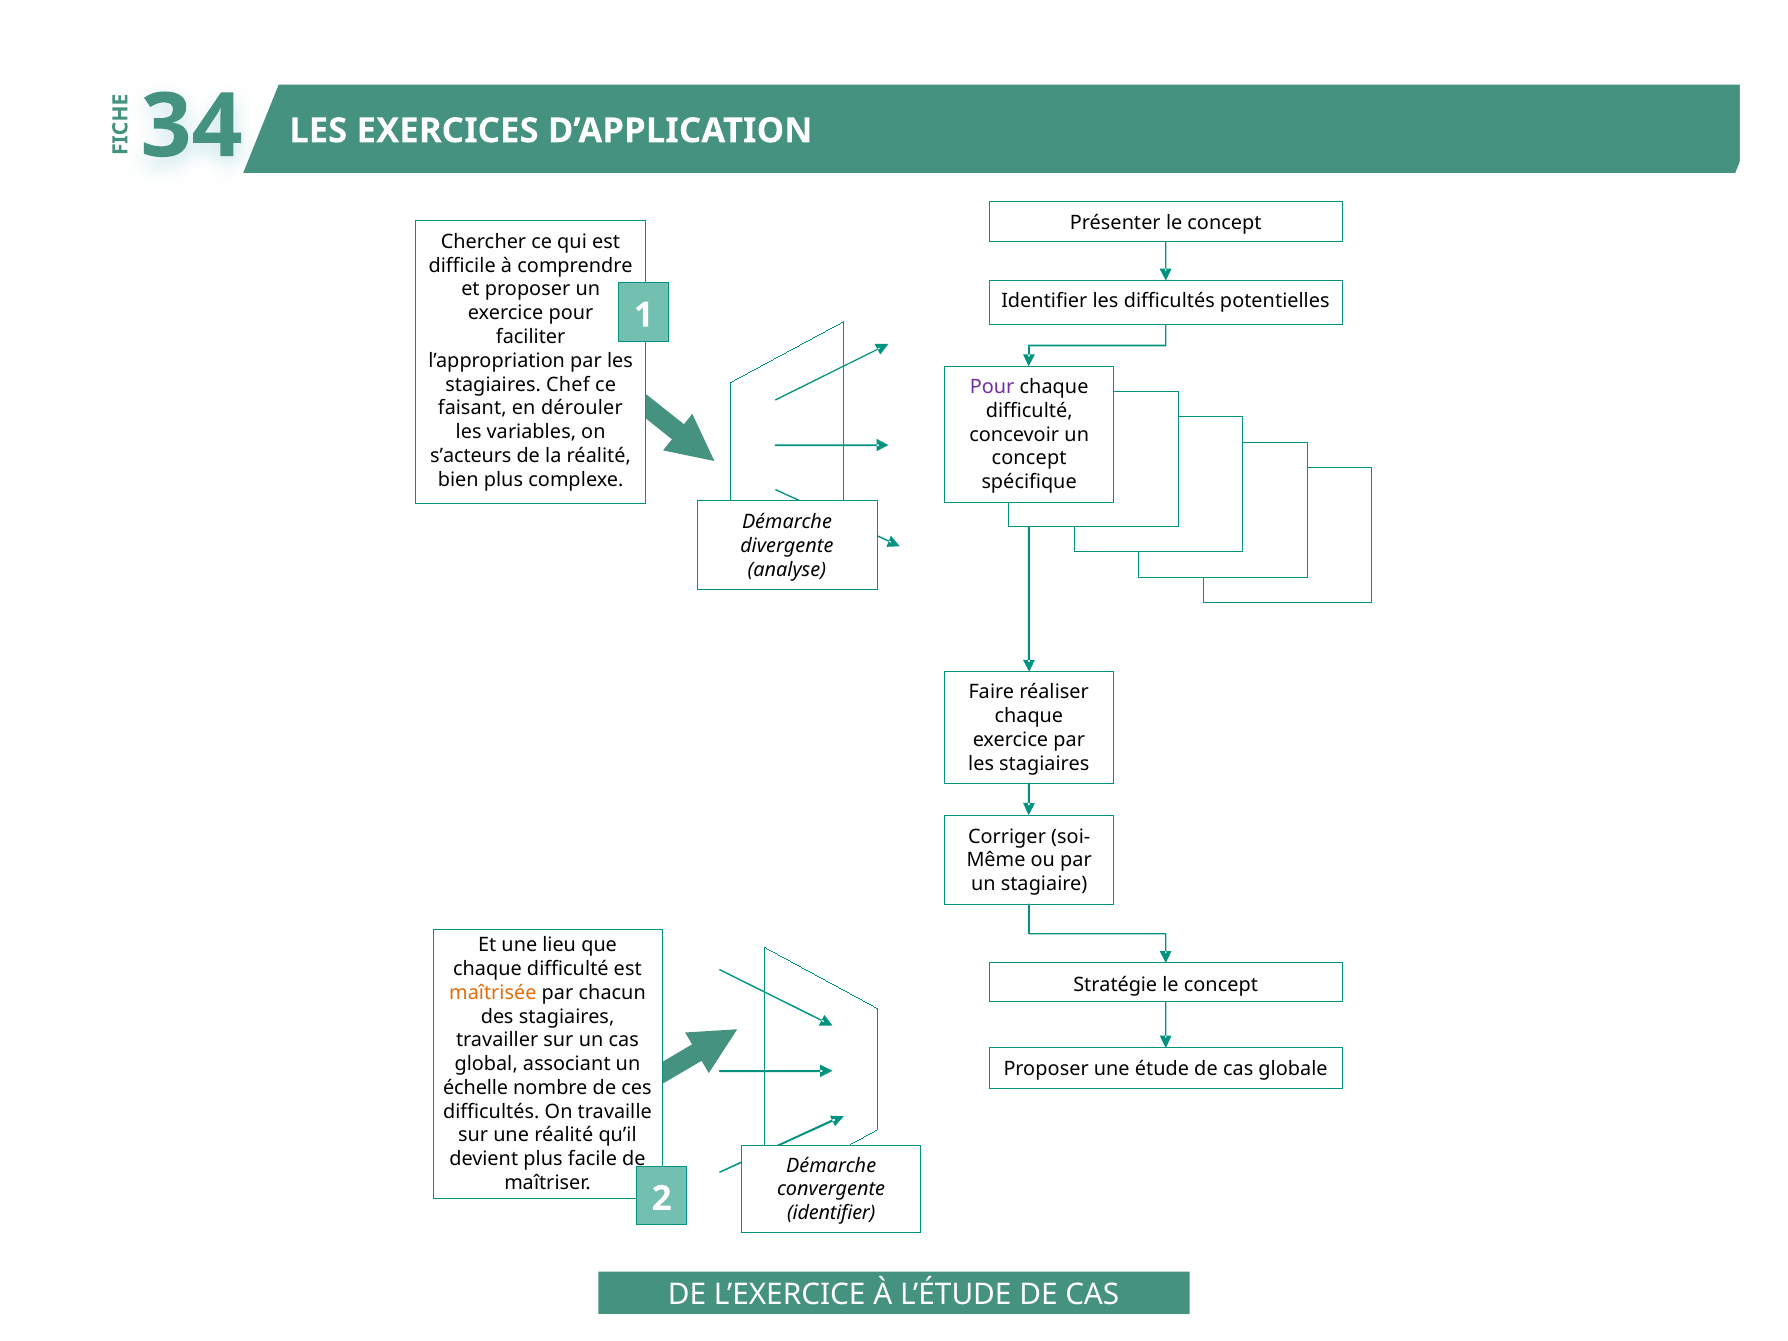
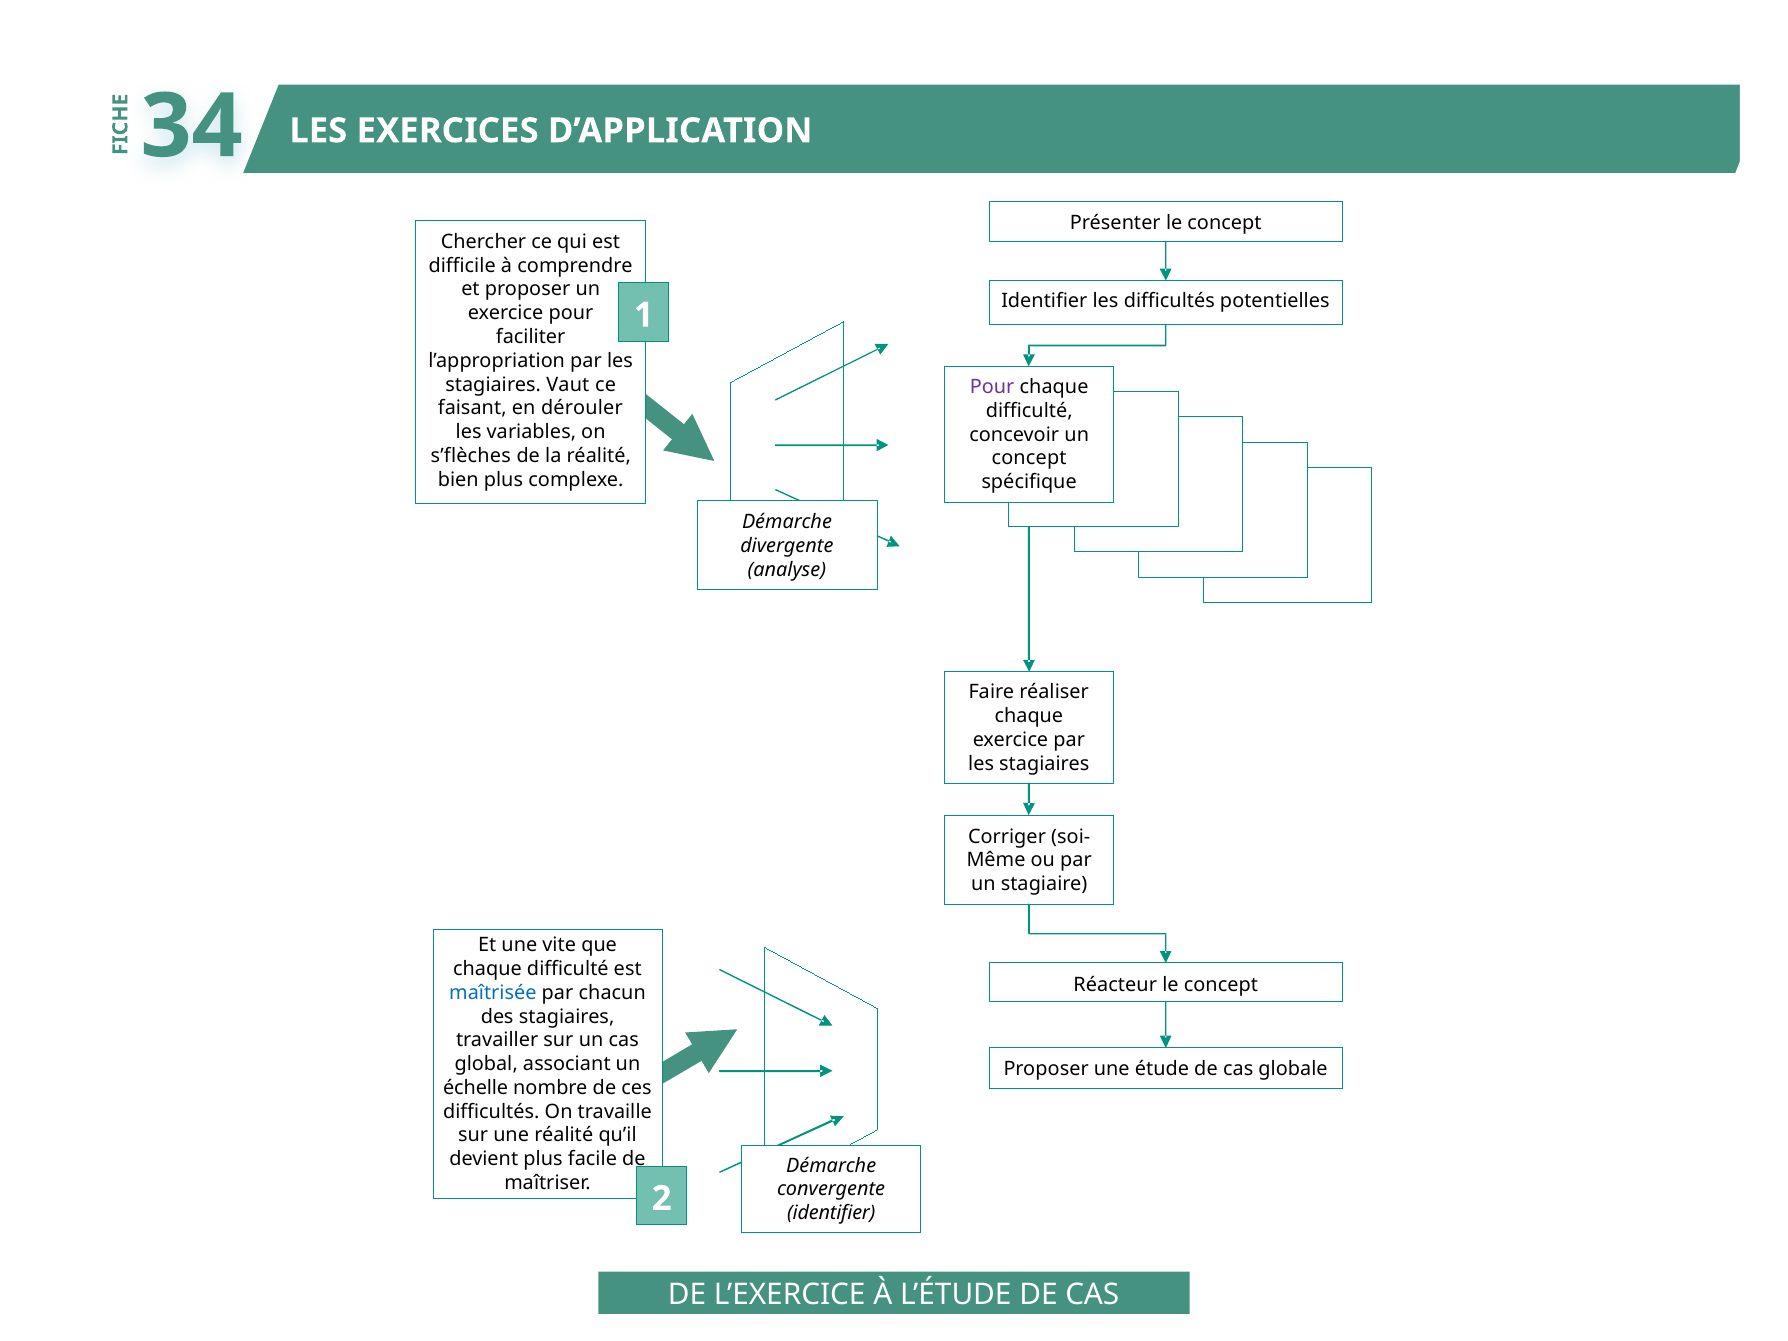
Chef: Chef -> Vaut
s’acteurs: s’acteurs -> s’flèches
lieu: lieu -> vite
Stratégie: Stratégie -> Réacteur
maîtrisée colour: orange -> blue
